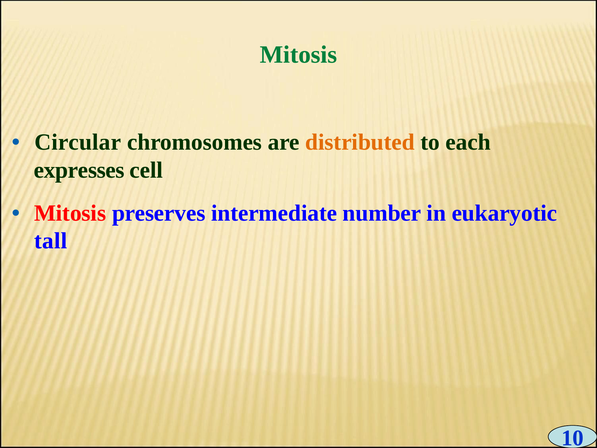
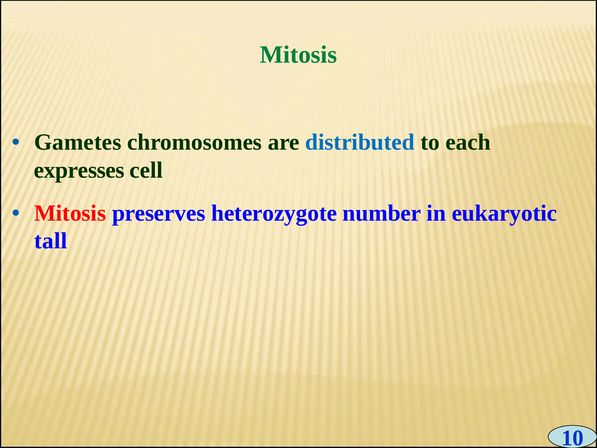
Circular: Circular -> Gametes
distributed colour: orange -> blue
intermediate: intermediate -> heterozygote
